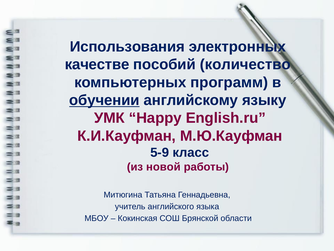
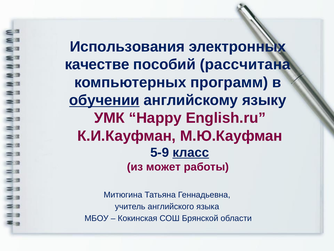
количество: количество -> рассчитана
класс underline: none -> present
новой: новой -> может
